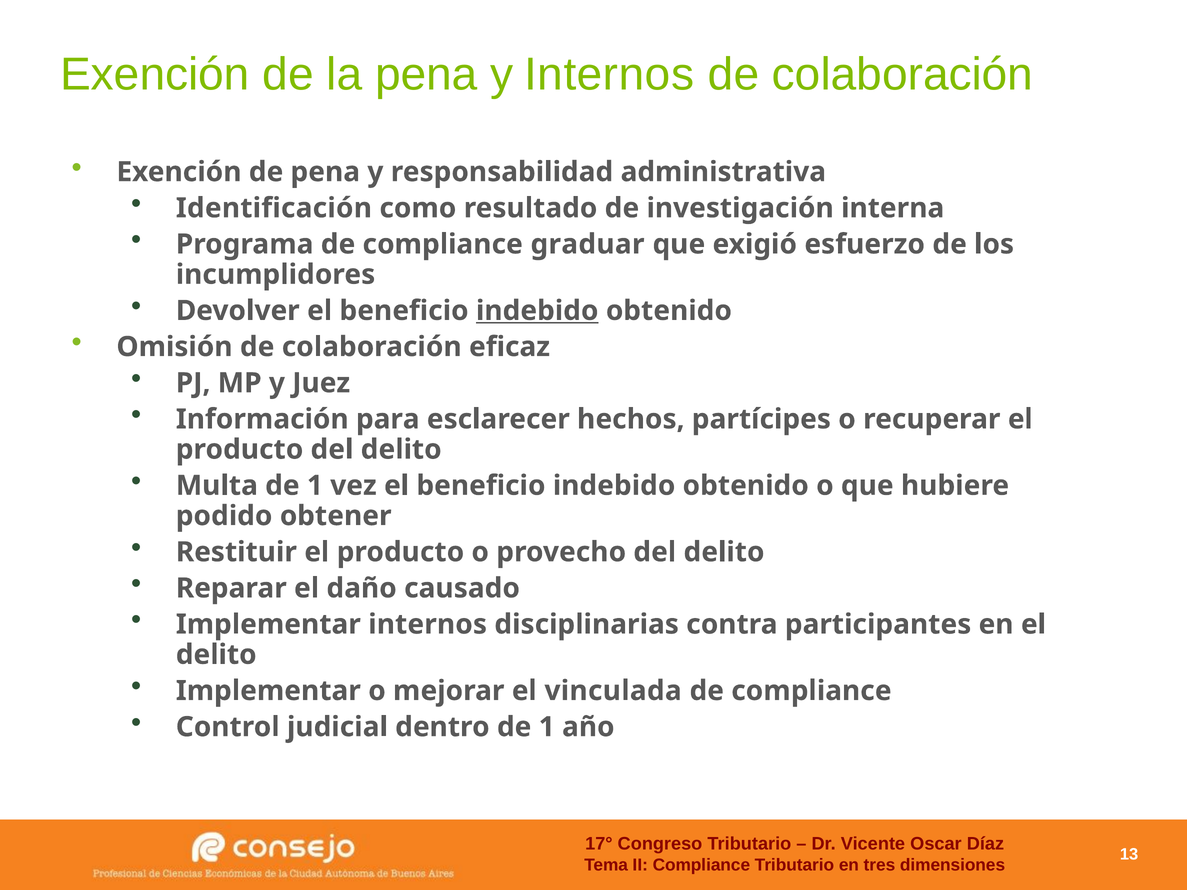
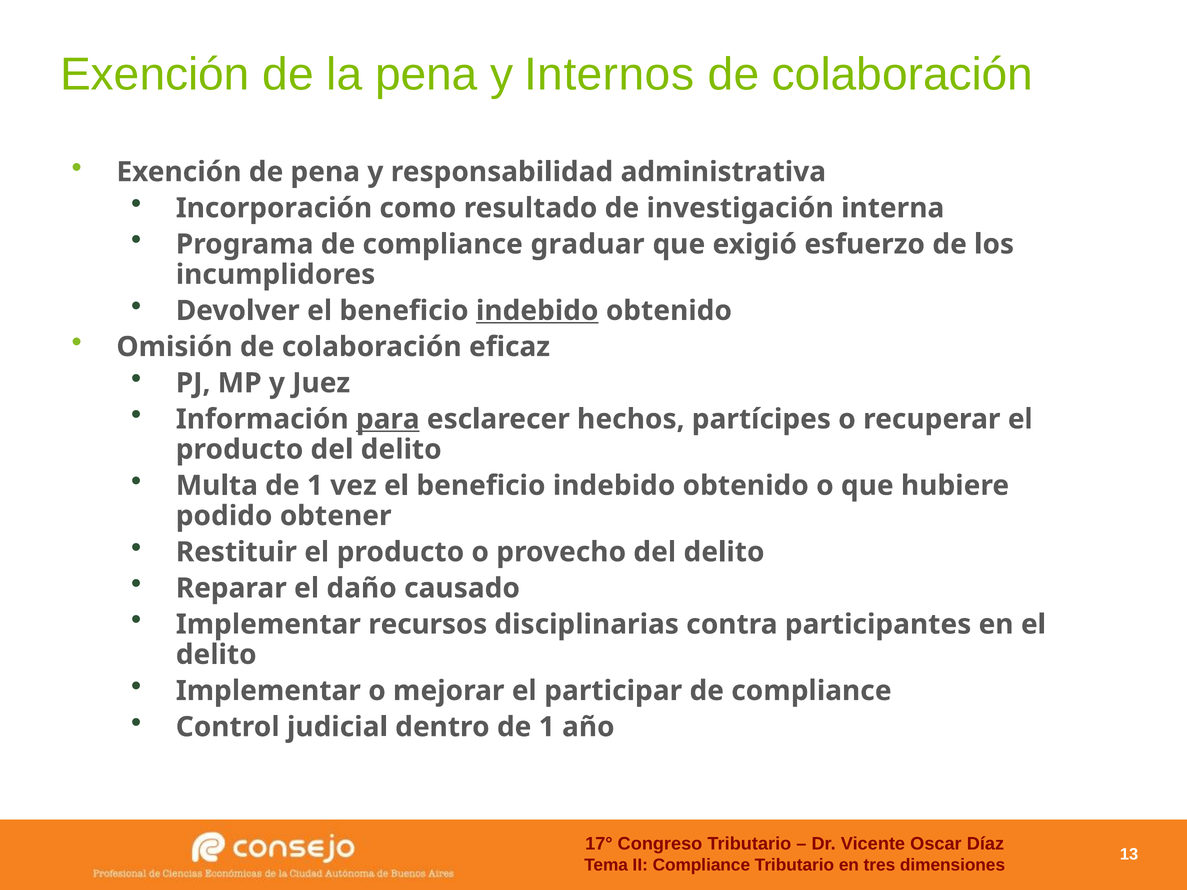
Identificación: Identificación -> Incorporación
para underline: none -> present
Implementar internos: internos -> recursos
vinculada: vinculada -> participar
